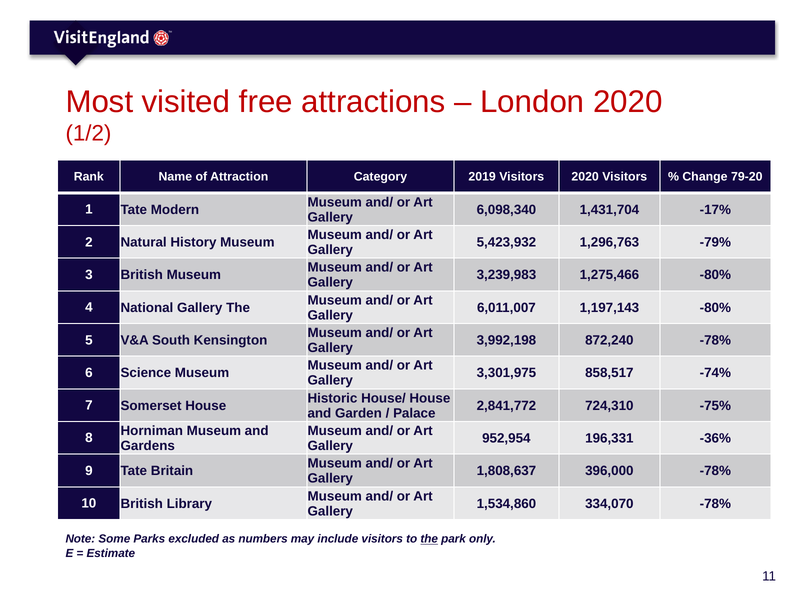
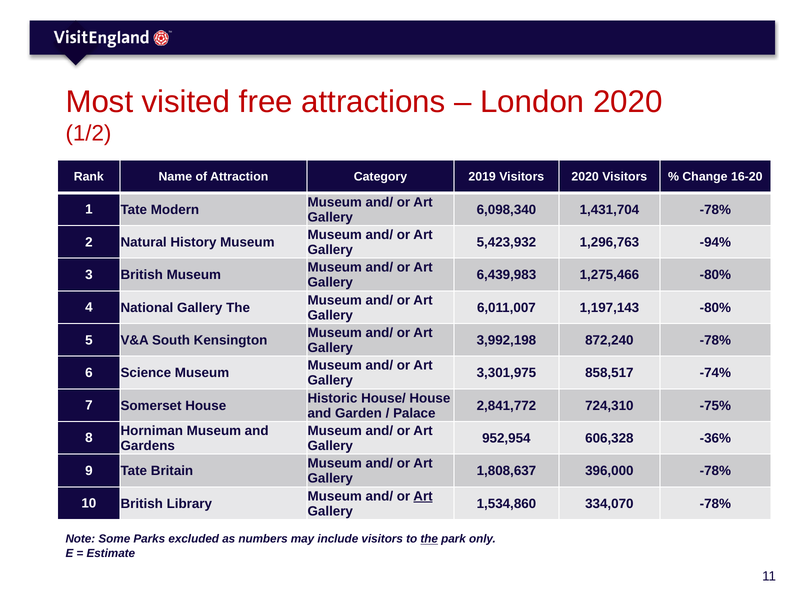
79-20: 79-20 -> 16-20
1,431,704 -17%: -17% -> -78%
-79%: -79% -> -94%
3,239,983: 3,239,983 -> 6,439,983
196,331: 196,331 -> 606,328
Art at (423, 496) underline: none -> present
